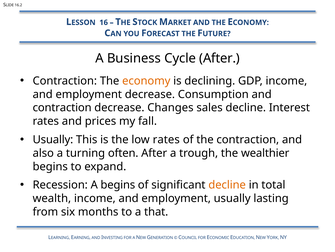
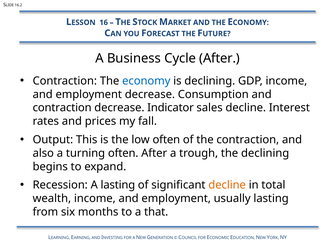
economy at (146, 81) colour: orange -> blue
Changes: Changes -> Indicator
Usually at (53, 139): Usually -> Output
low rates: rates -> often
the wealthier: wealthier -> declining
A begins: begins -> lasting
